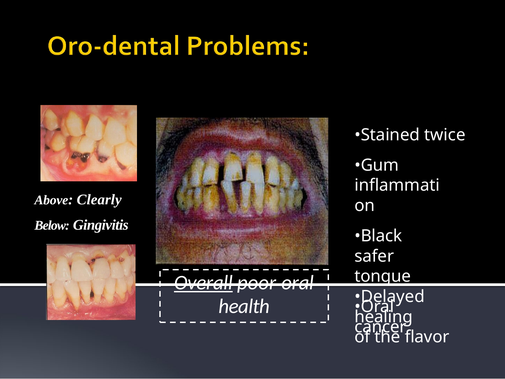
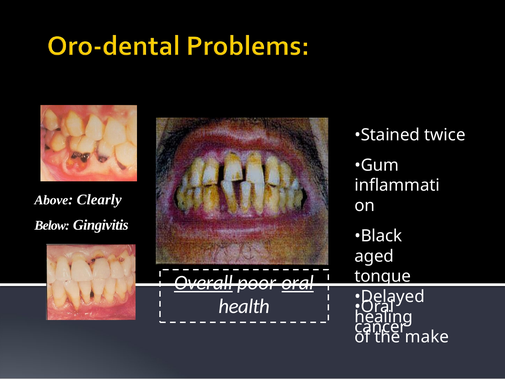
safer: safer -> aged
oral at (298, 283) underline: none -> present
flavor: flavor -> make
